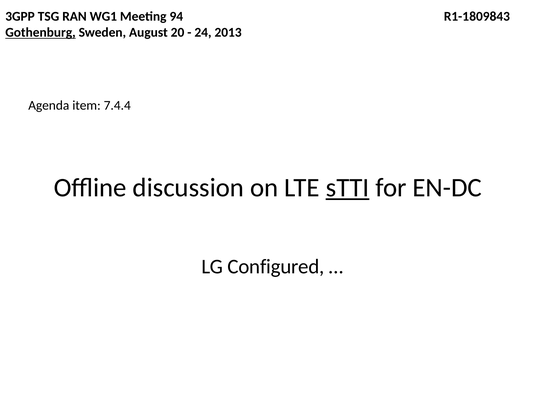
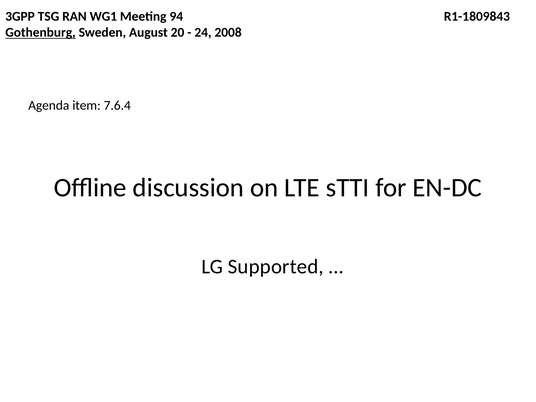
2013: 2013 -> 2008
7.4.4: 7.4.4 -> 7.6.4
sTTI underline: present -> none
Configured: Configured -> Supported
